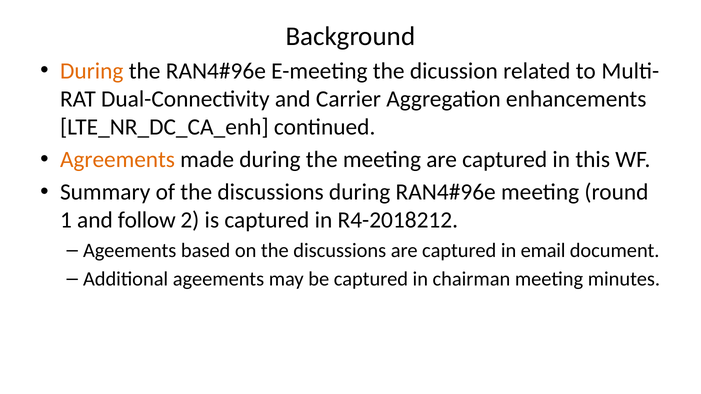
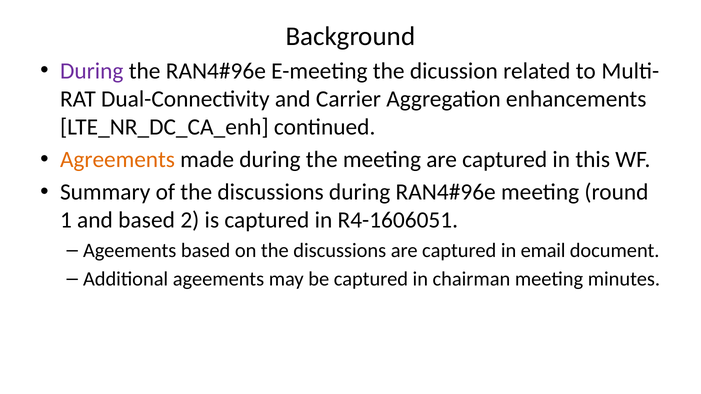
During at (92, 71) colour: orange -> purple
and follow: follow -> based
R4-2018212: R4-2018212 -> R4-1606051
